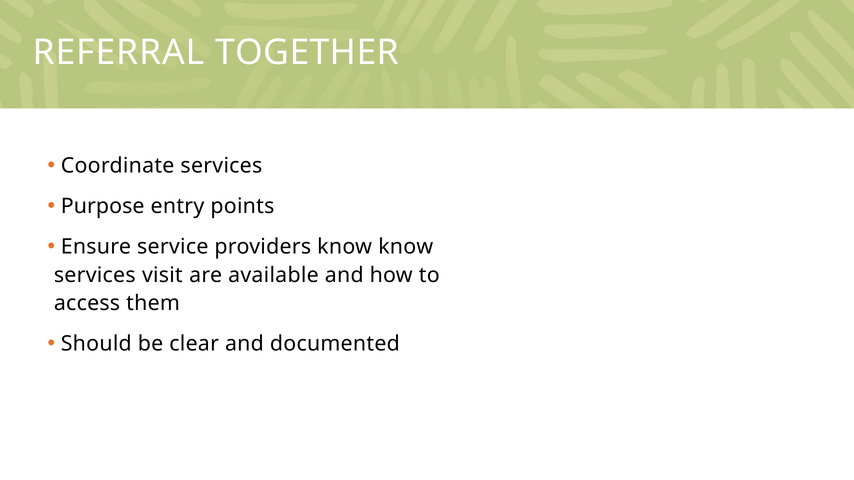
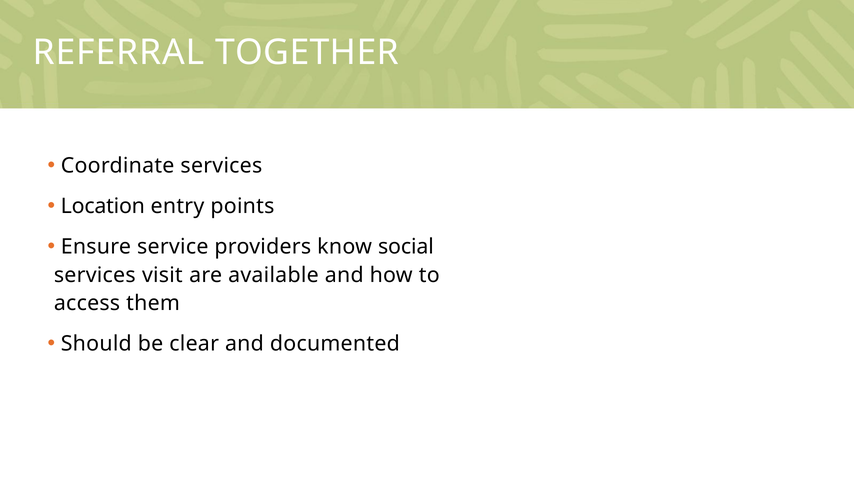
Purpose: Purpose -> Location
know know: know -> social
